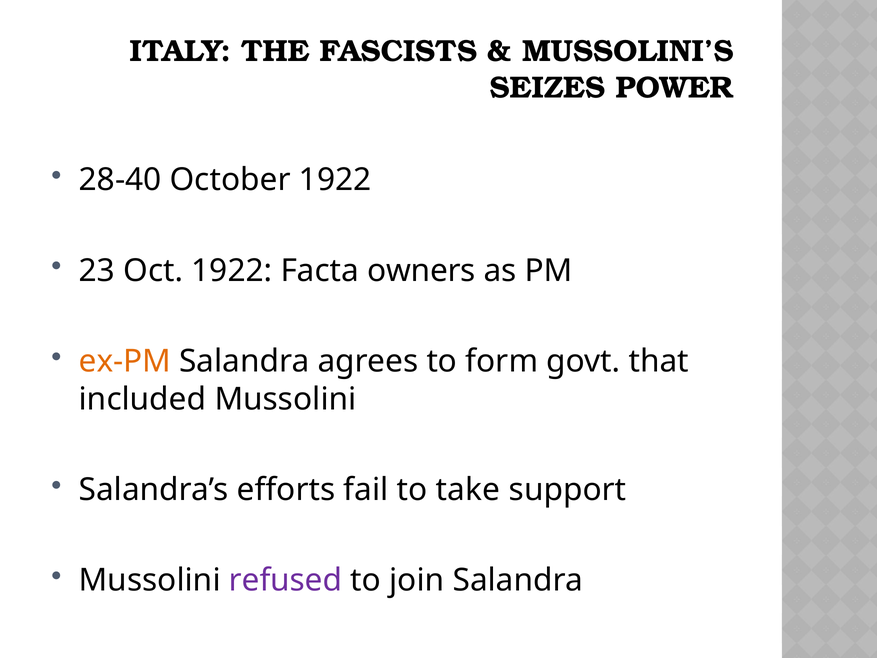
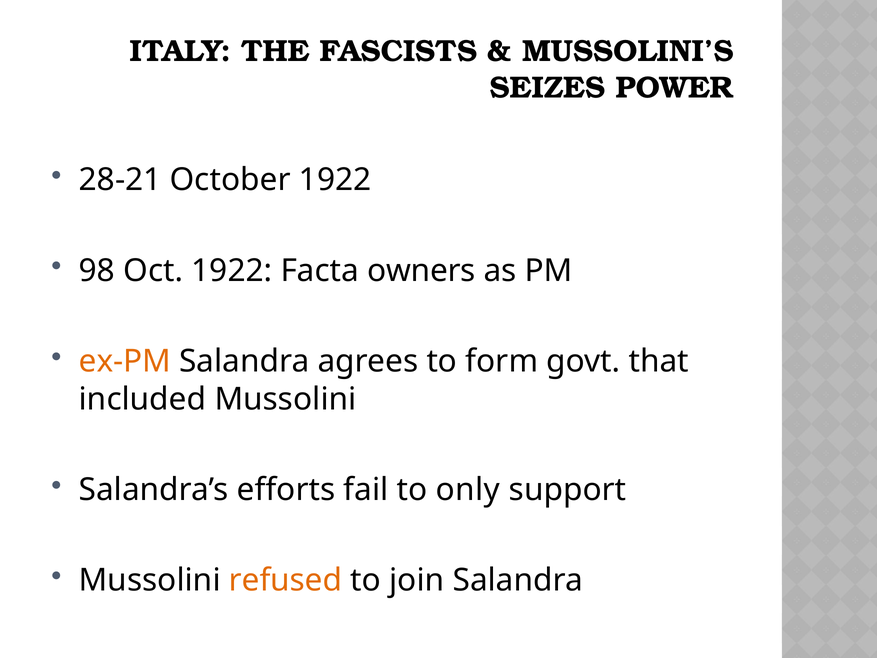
28-40: 28-40 -> 28-21
23: 23 -> 98
take: take -> only
refused colour: purple -> orange
